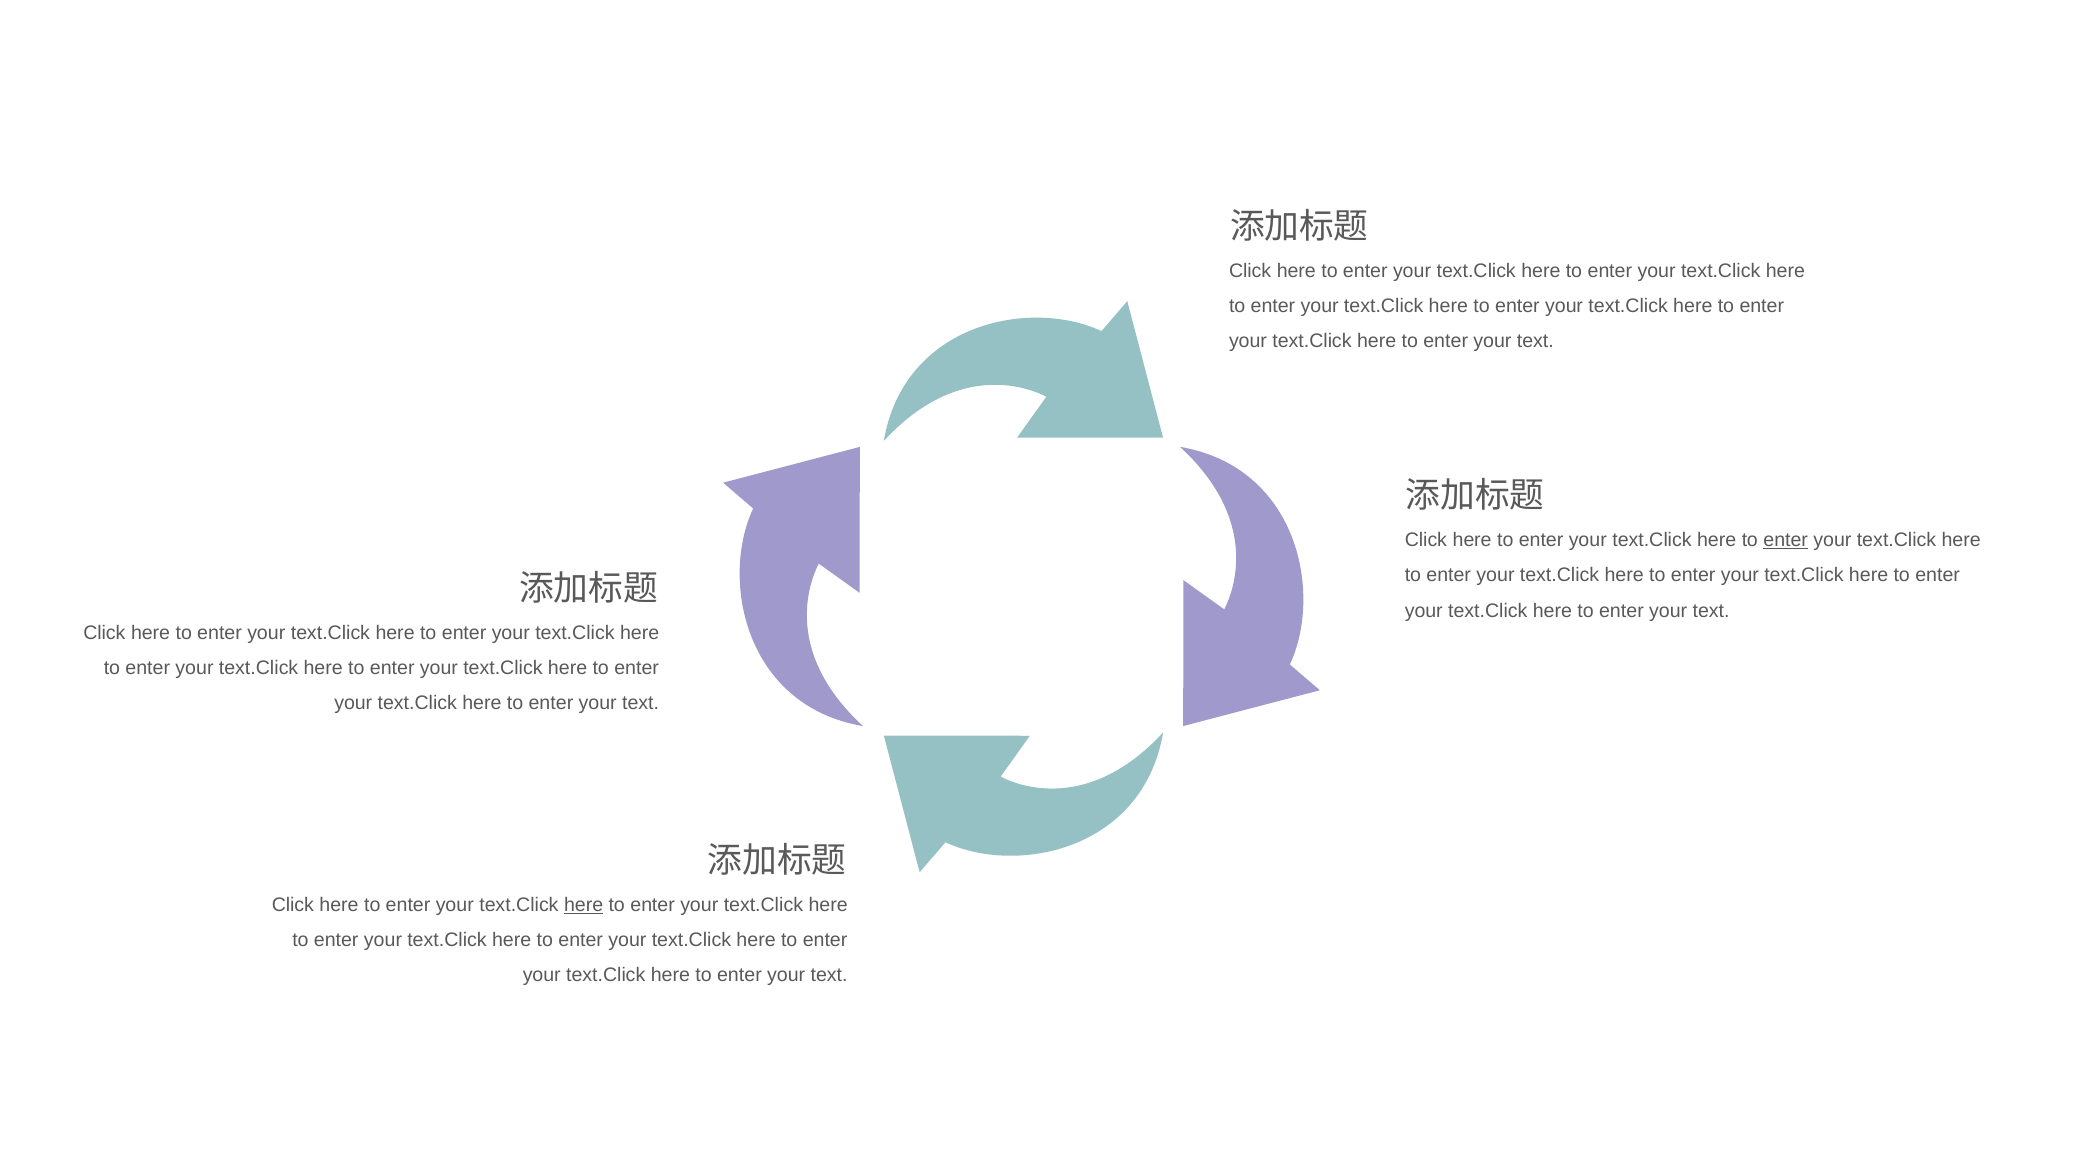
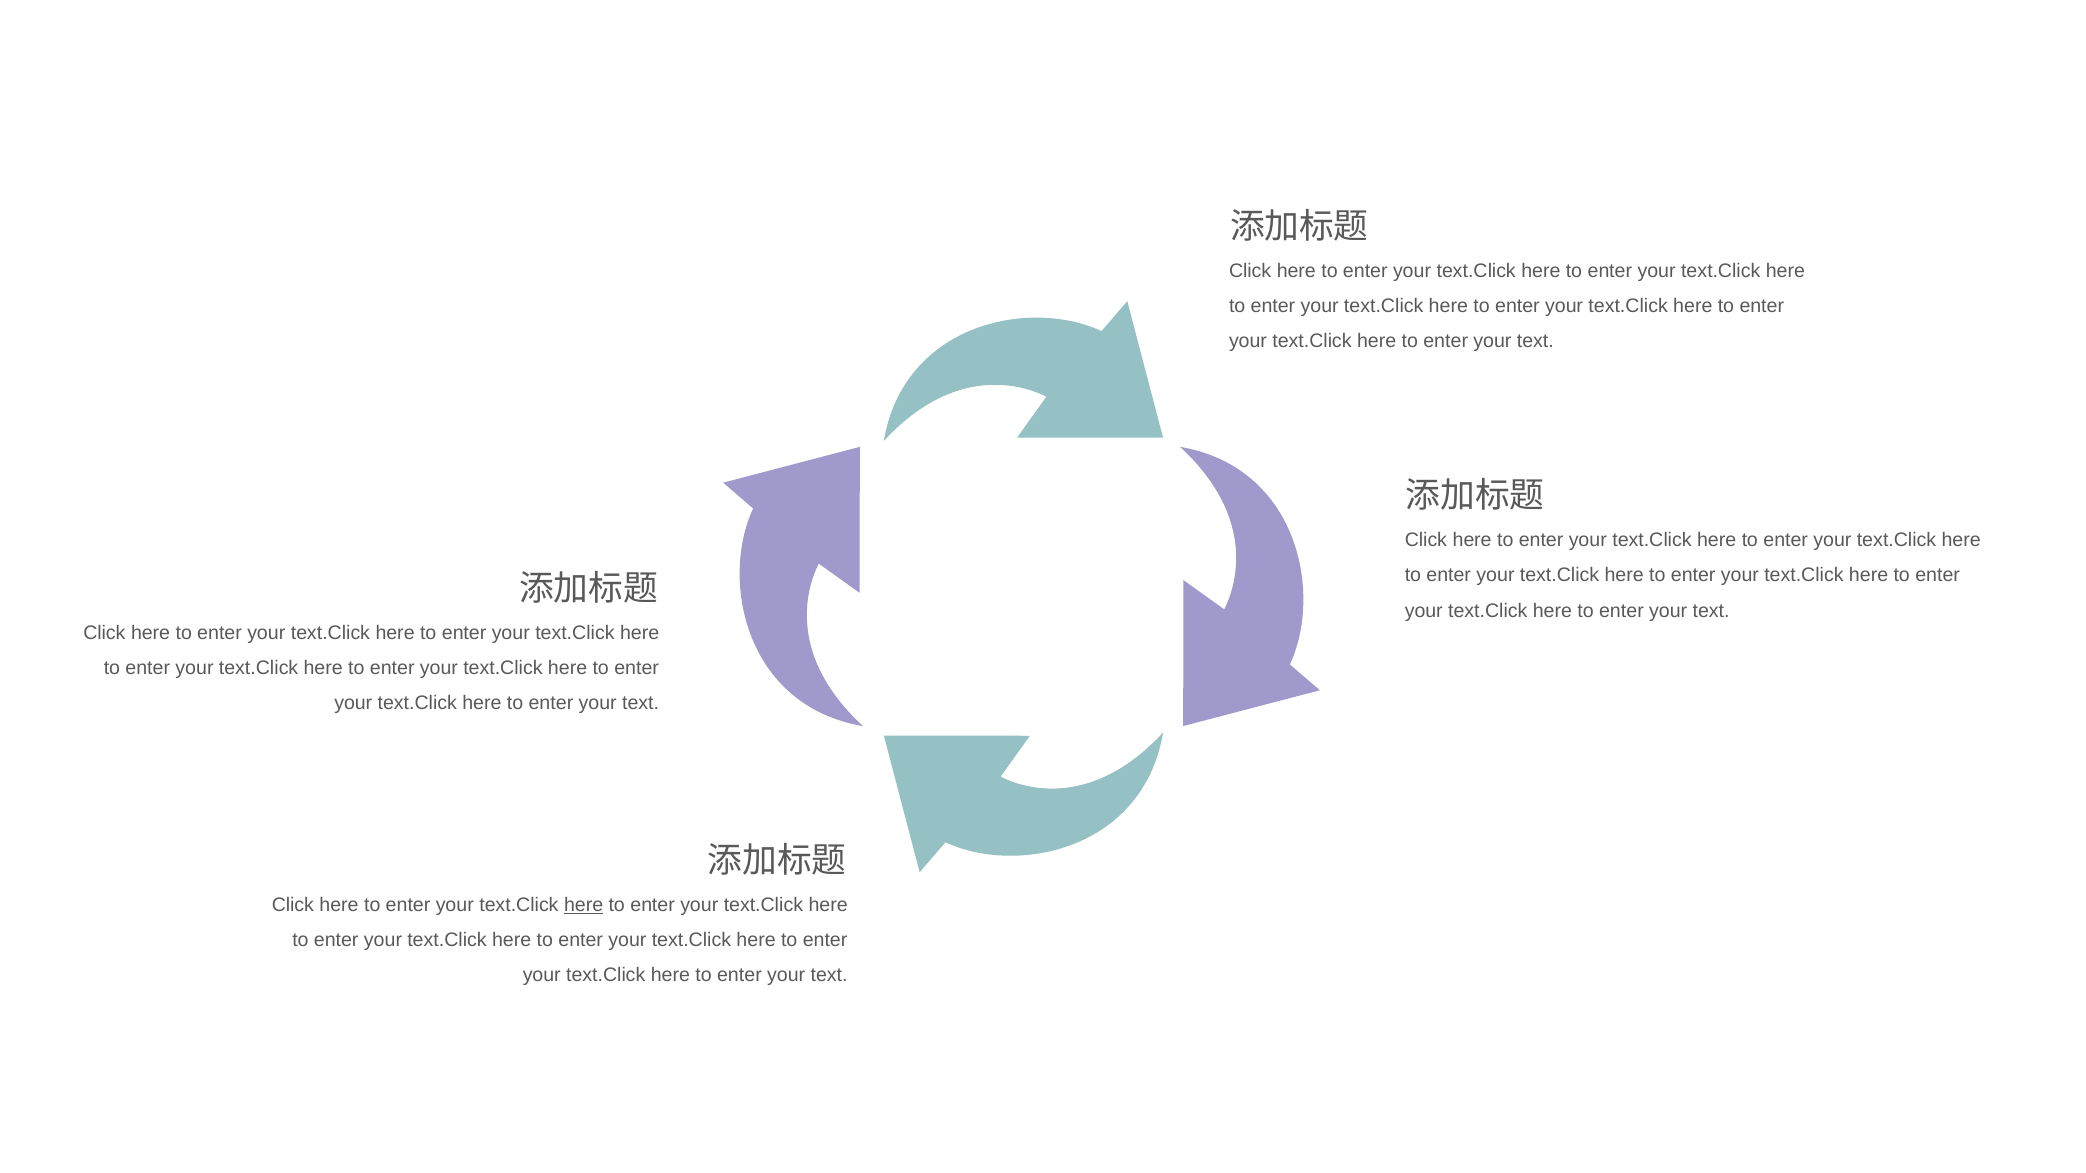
enter at (1786, 540) underline: present -> none
